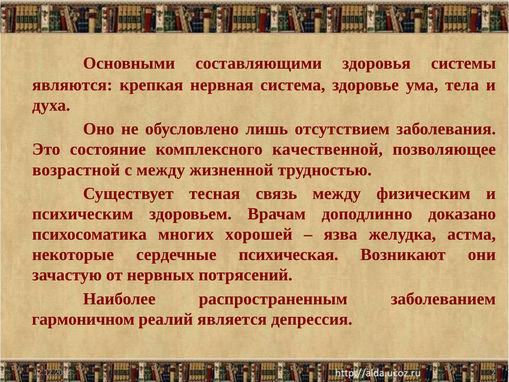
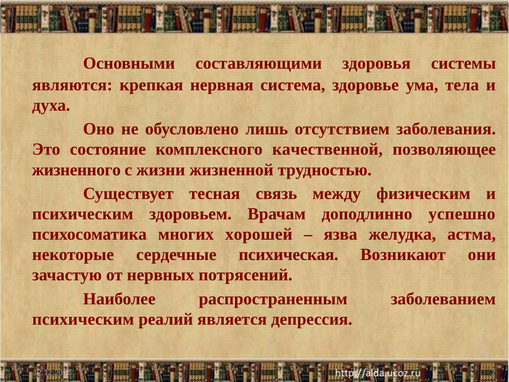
возрастной: возрастной -> жизненного
с между: между -> жизни
доказано: доказано -> успешно
гармоничном at (83, 319): гармоничном -> психическим
